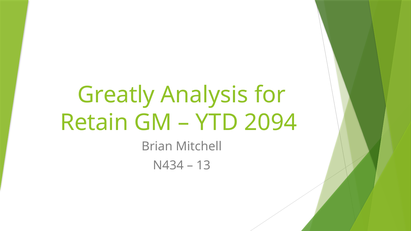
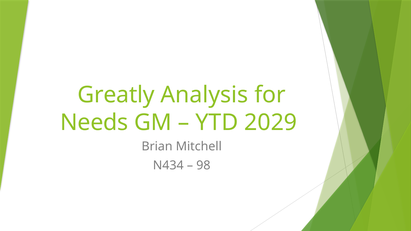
Retain: Retain -> Needs
2094: 2094 -> 2029
13: 13 -> 98
